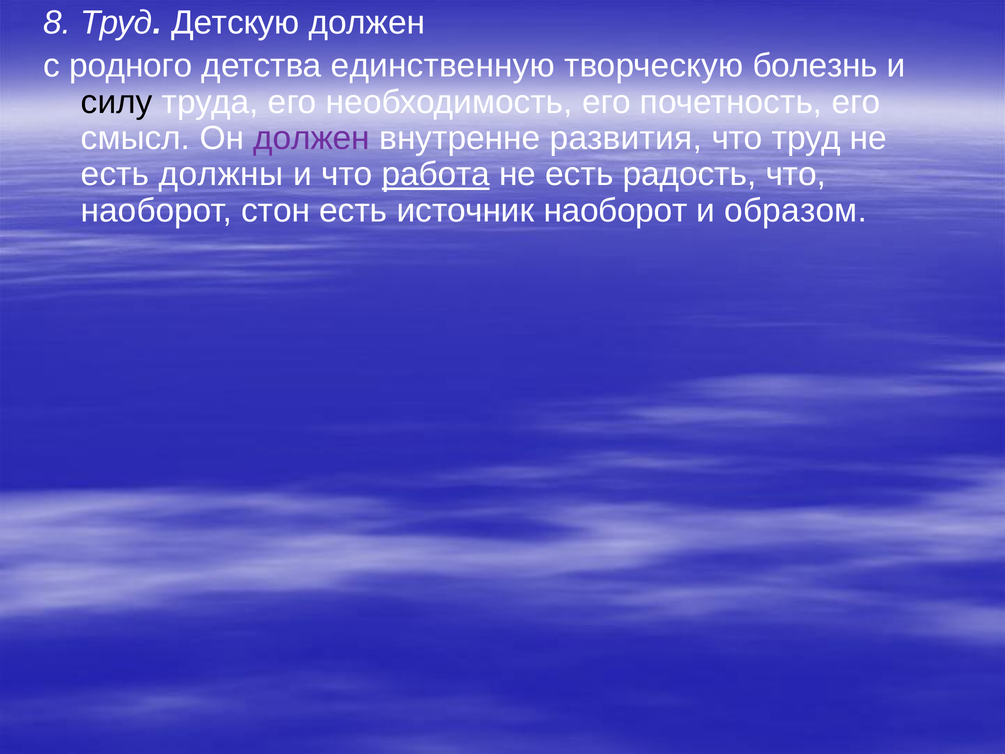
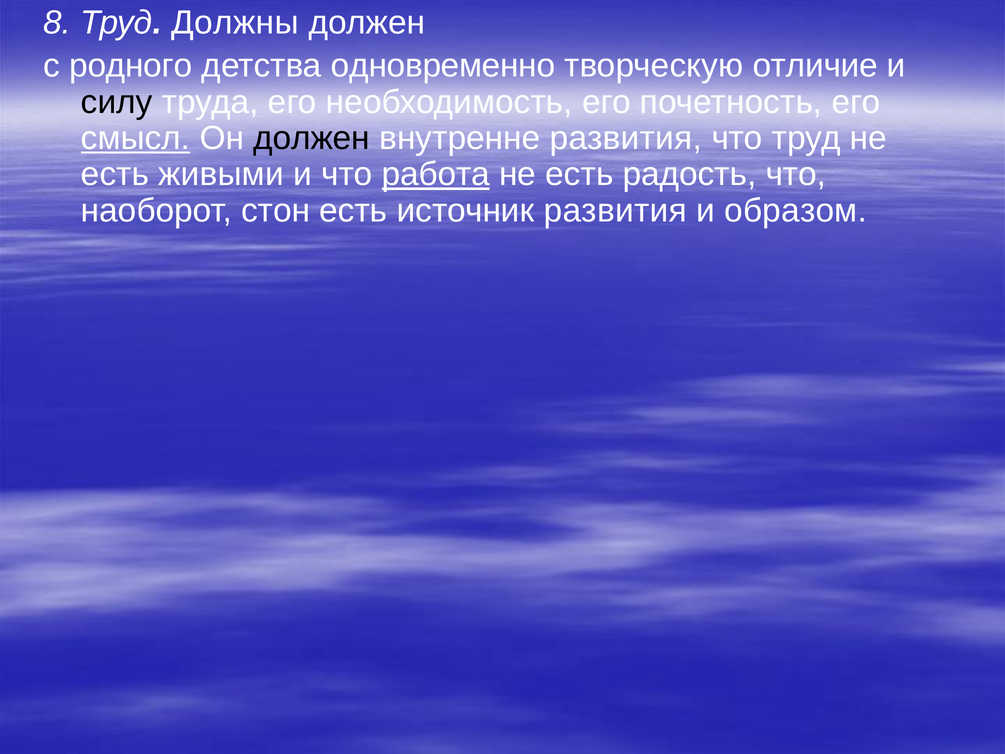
Детскую: Детскую -> Должны
единственную: единственную -> одновременно
болезнь: болезнь -> отличие
смысл underline: none -> present
должен at (312, 138) colour: purple -> black
должны: должны -> живыми
источник наоборот: наоборот -> развития
